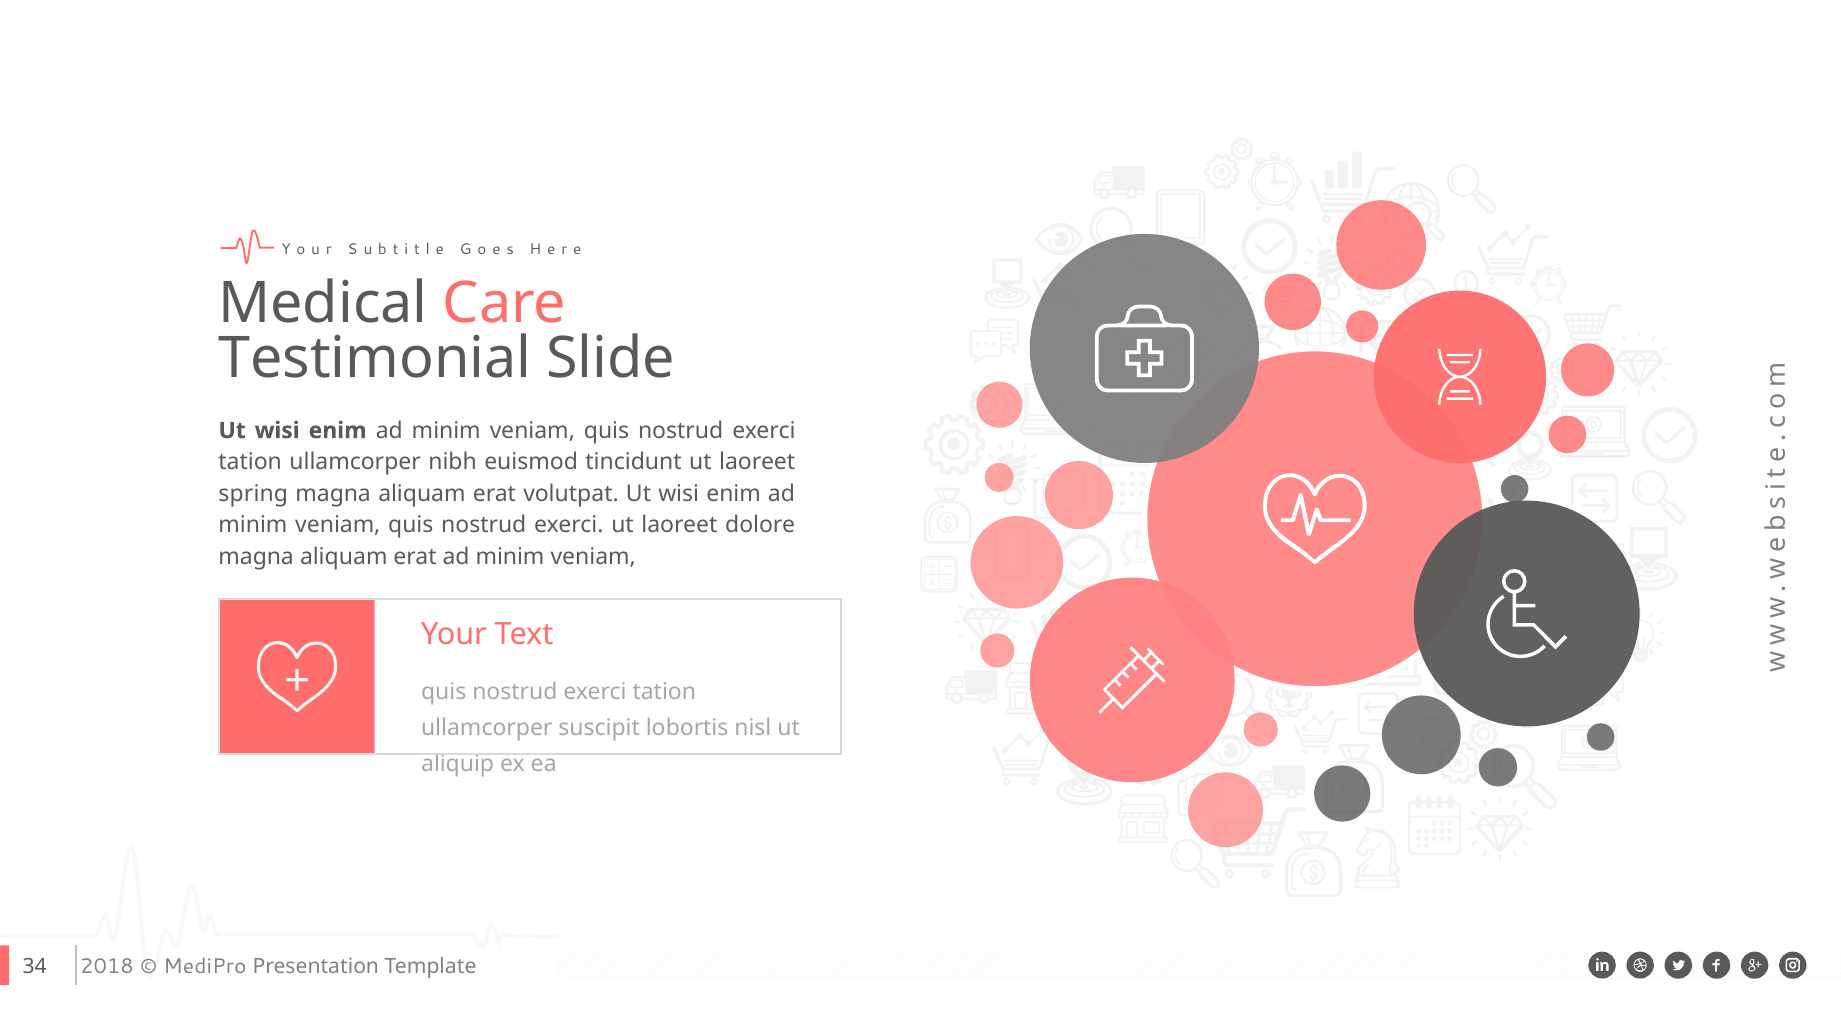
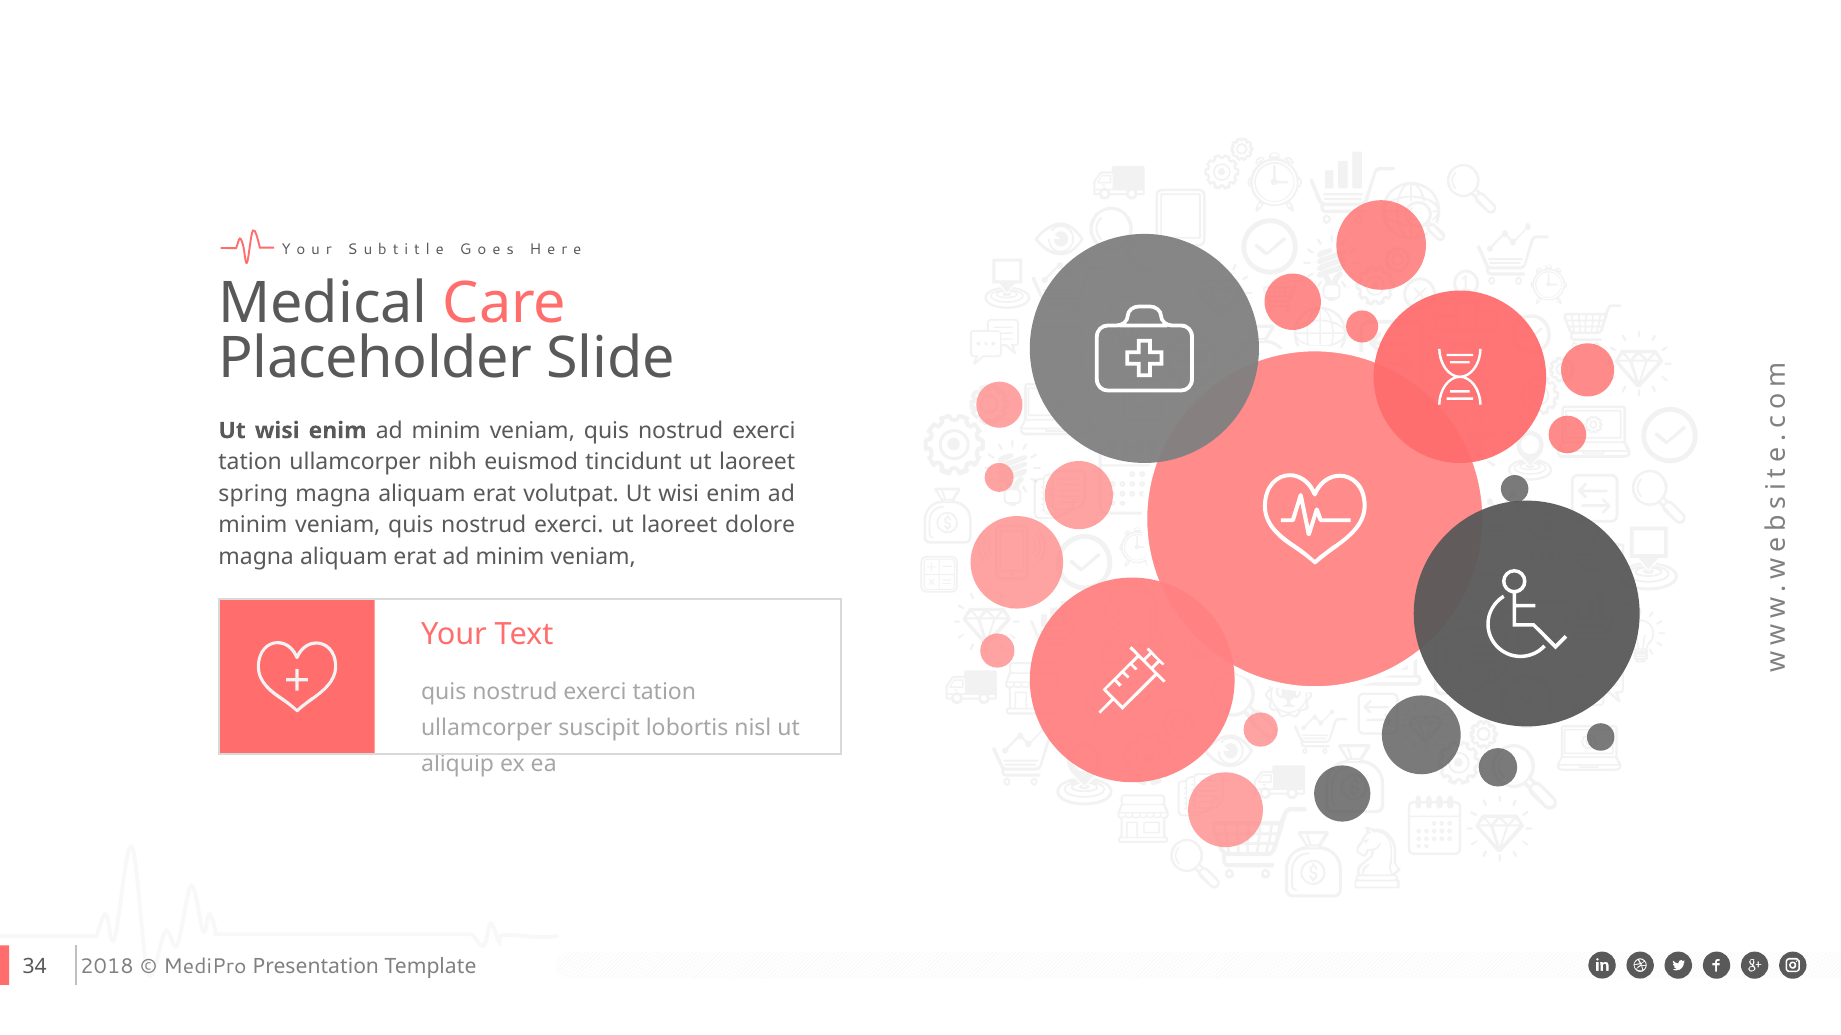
Testimonial: Testimonial -> Placeholder
